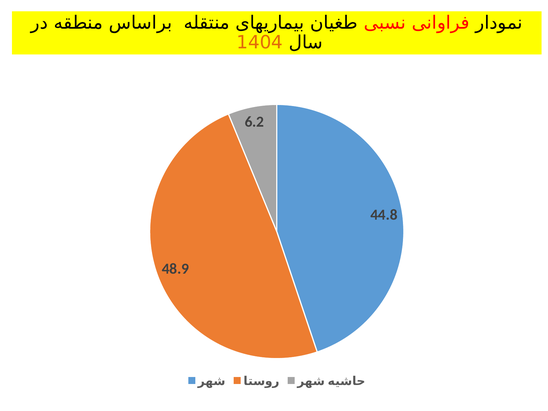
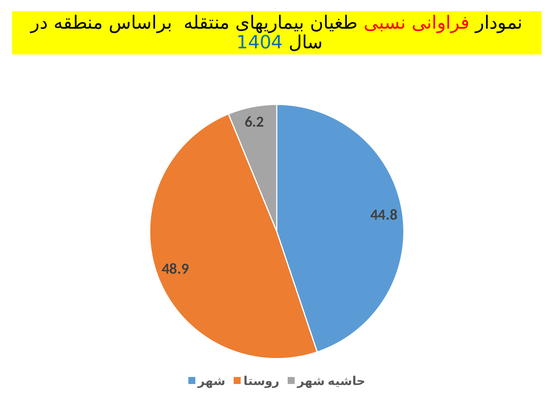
1404 colour: orange -> blue
